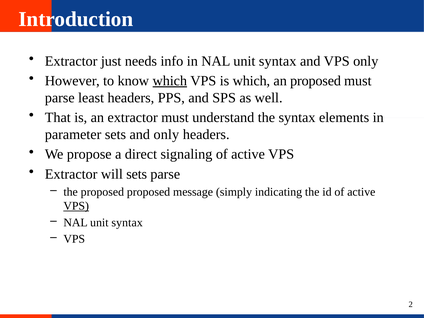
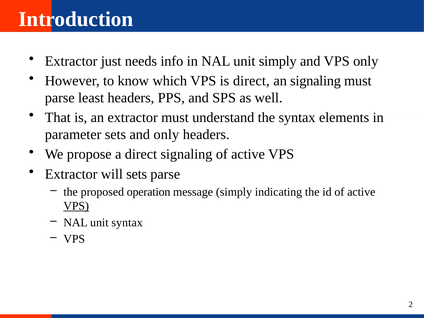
in NAL unit syntax: syntax -> simply
which at (170, 81) underline: present -> none
is which: which -> direct
an proposed: proposed -> signaling
proposed proposed: proposed -> operation
